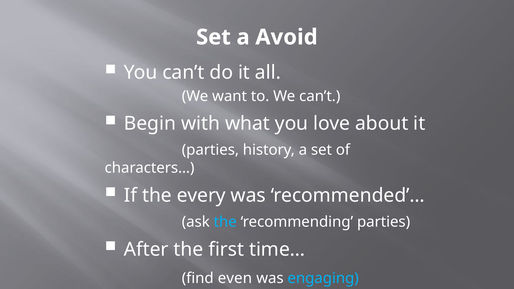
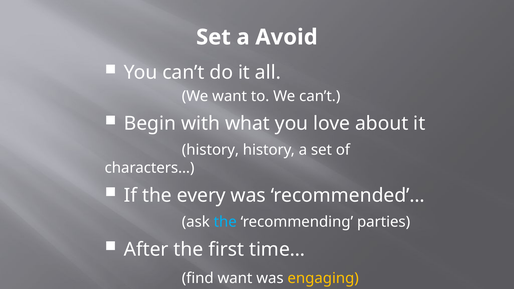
parties at (210, 150): parties -> history
find even: even -> want
engaging colour: light blue -> yellow
